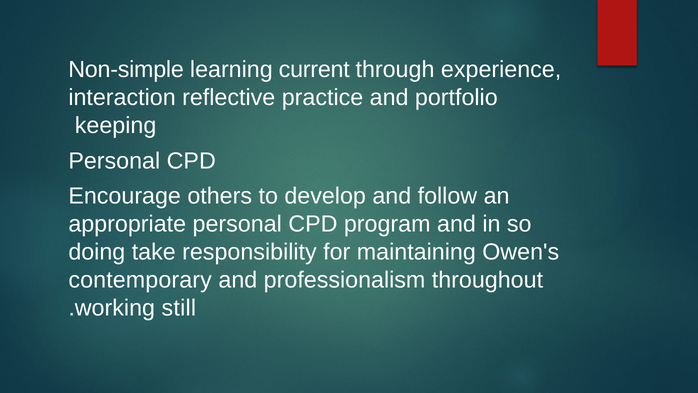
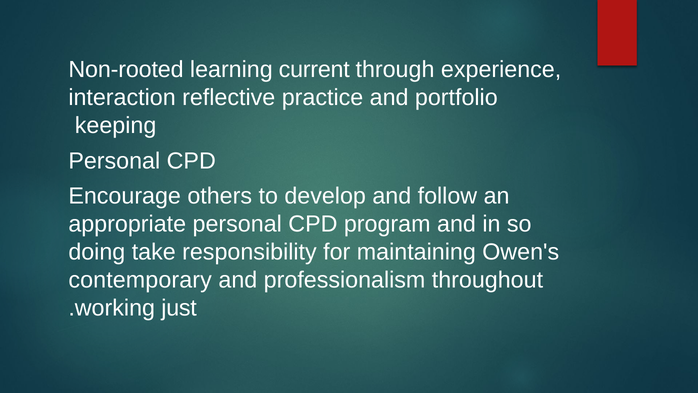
Non-simple: Non-simple -> Non-rooted
still: still -> just
